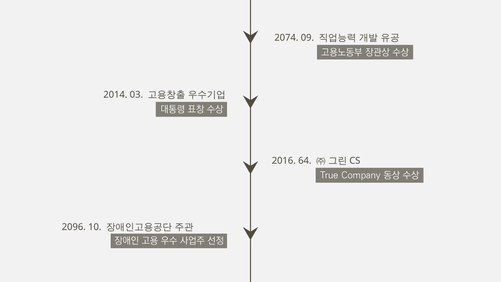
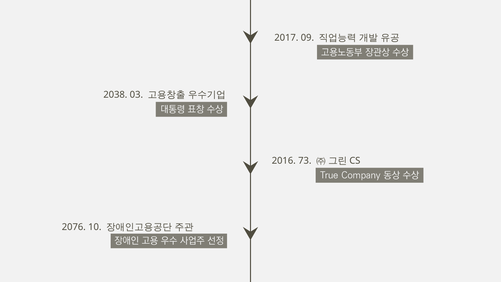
2074: 2074 -> 2017
2014: 2014 -> 2038
64: 64 -> 73
2096: 2096 -> 2076
